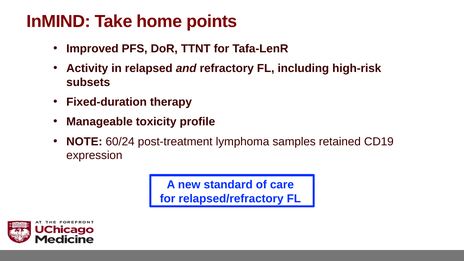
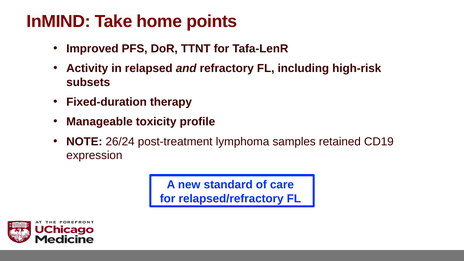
60/24: 60/24 -> 26/24
